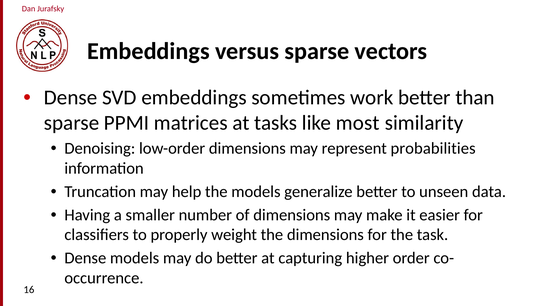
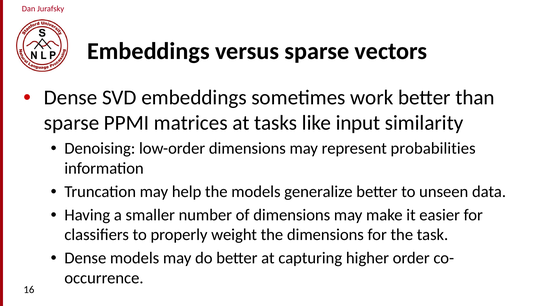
most: most -> input
